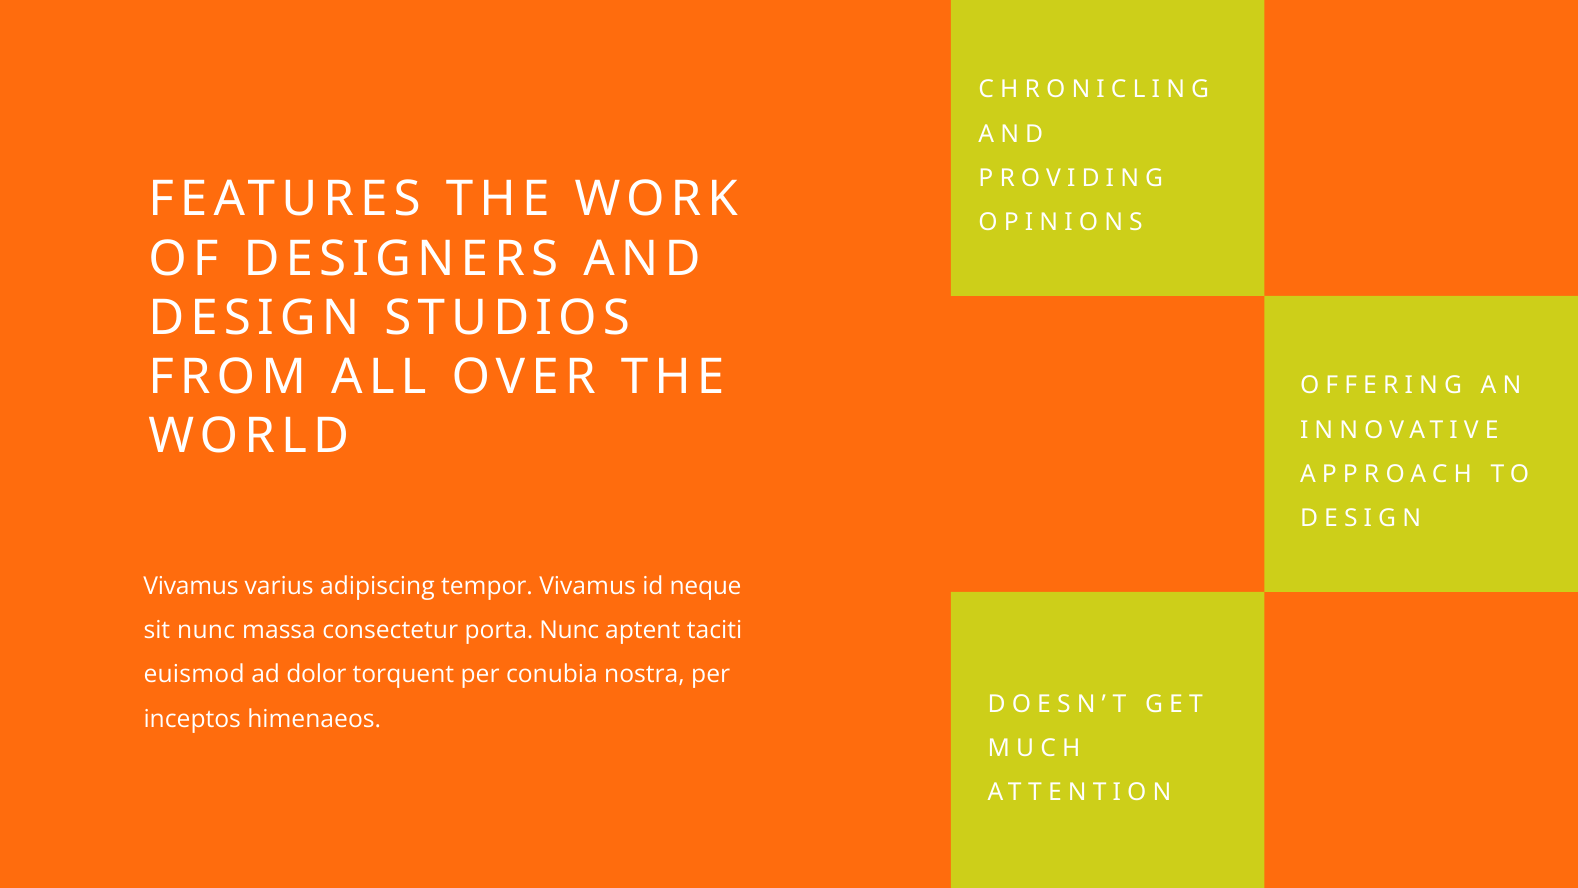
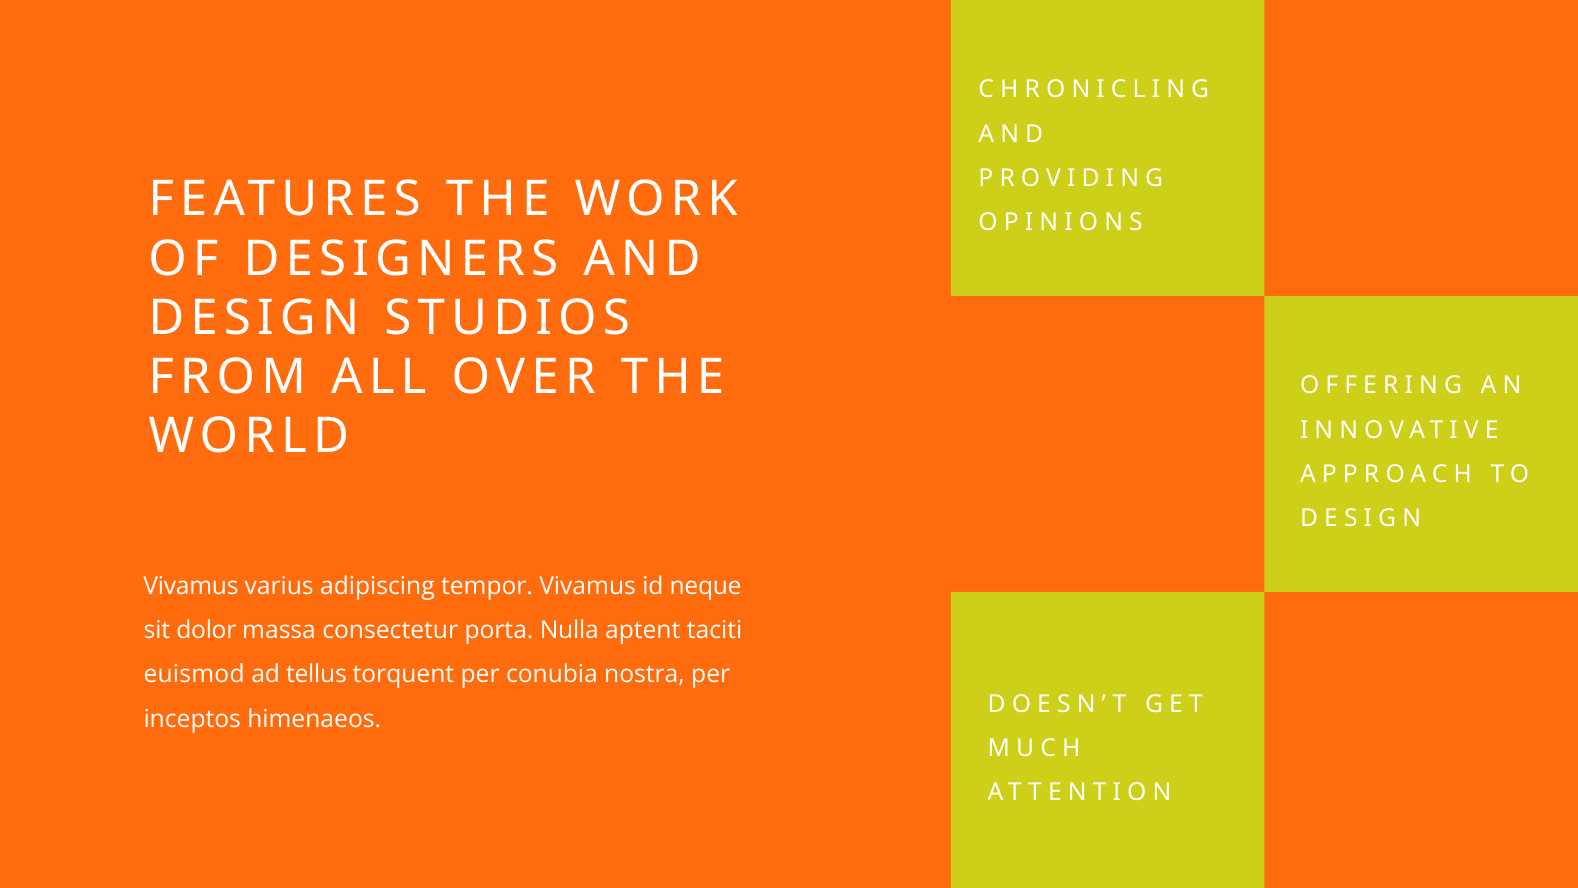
sit nunc: nunc -> dolor
porta Nunc: Nunc -> Nulla
dolor: dolor -> tellus
